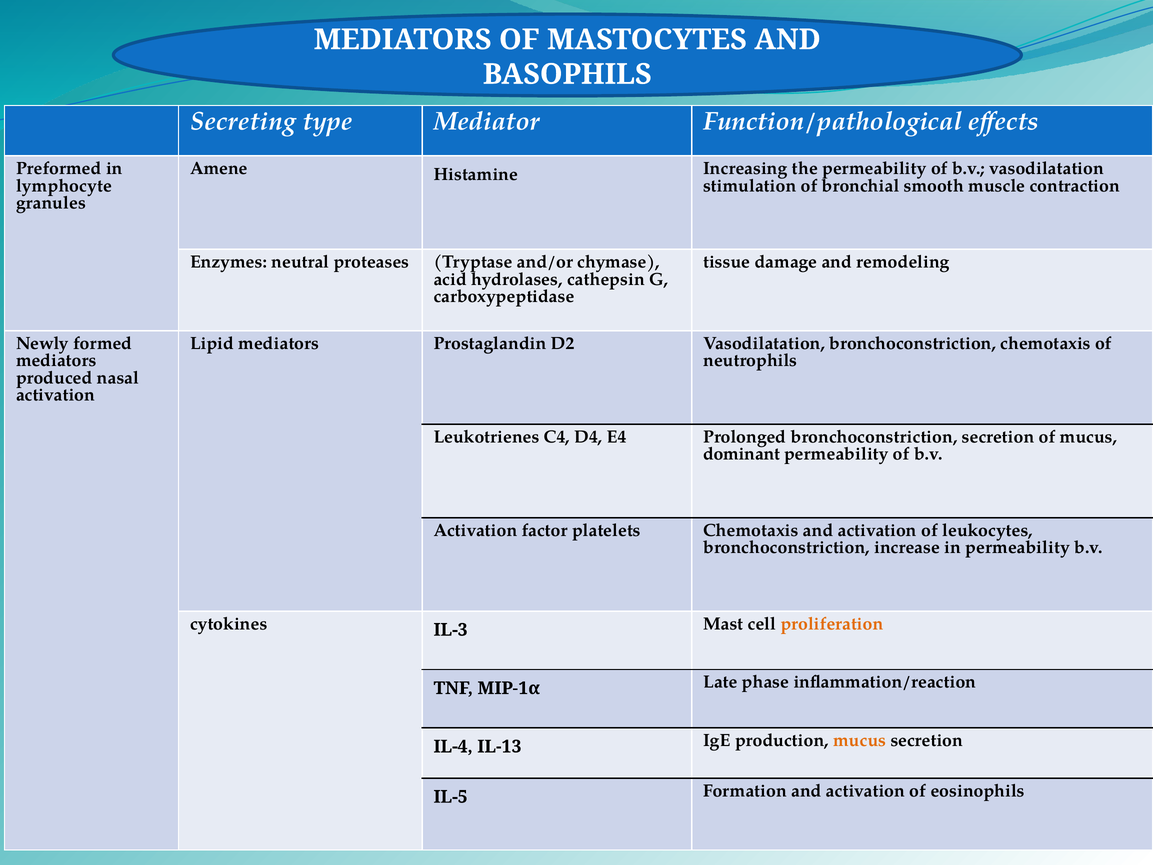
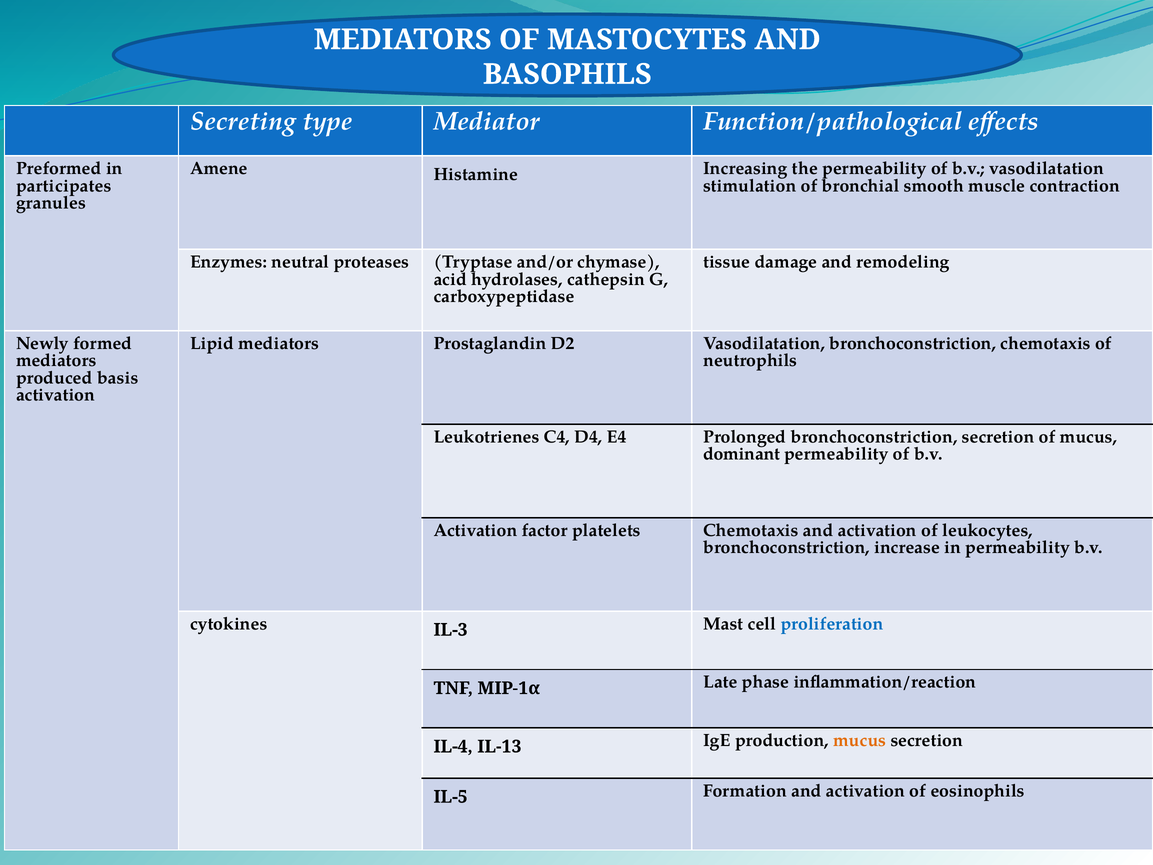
lymphocyte: lymphocyte -> participates
nasal: nasal -> basis
proliferation colour: orange -> blue
